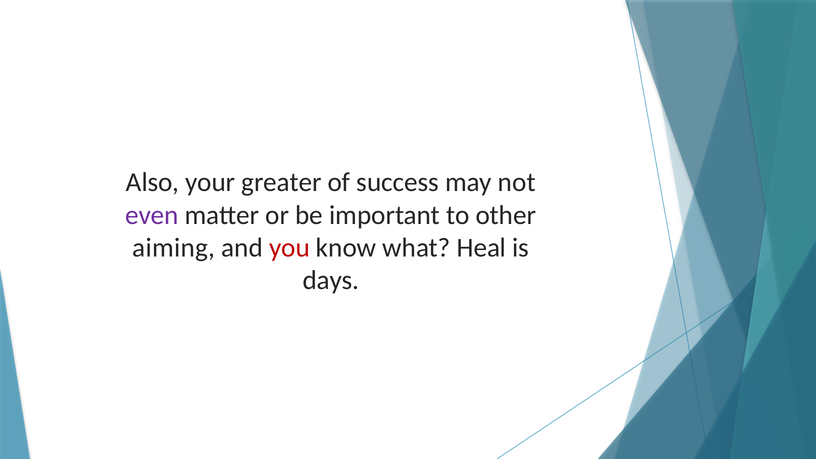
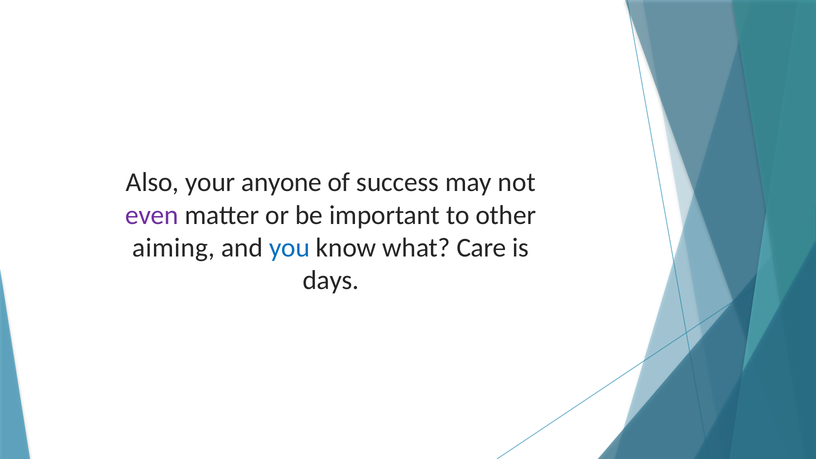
greater: greater -> anyone
you colour: red -> blue
Heal: Heal -> Care
